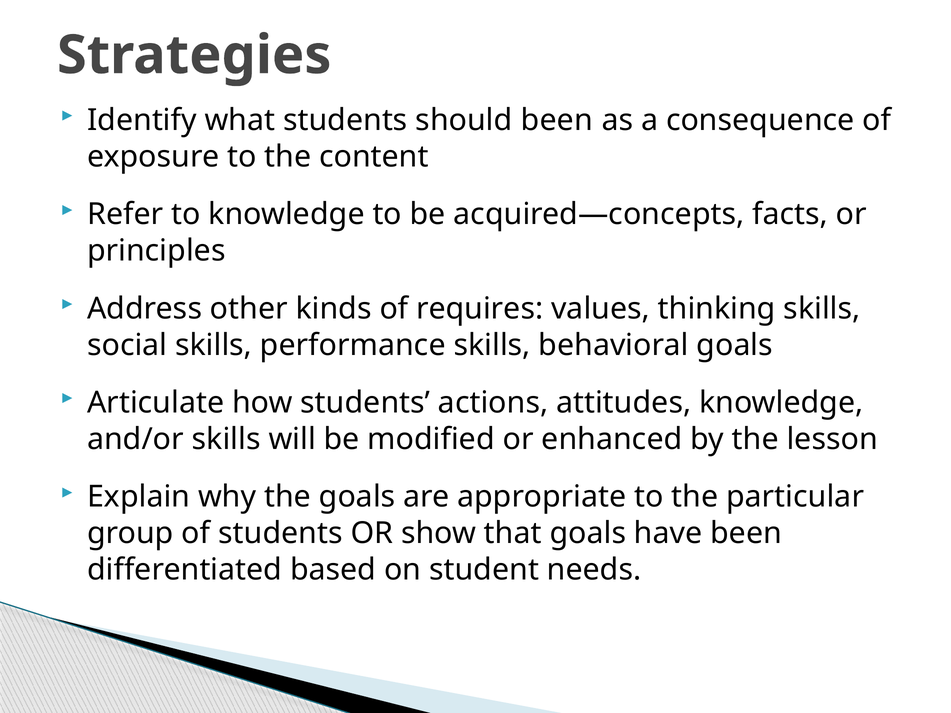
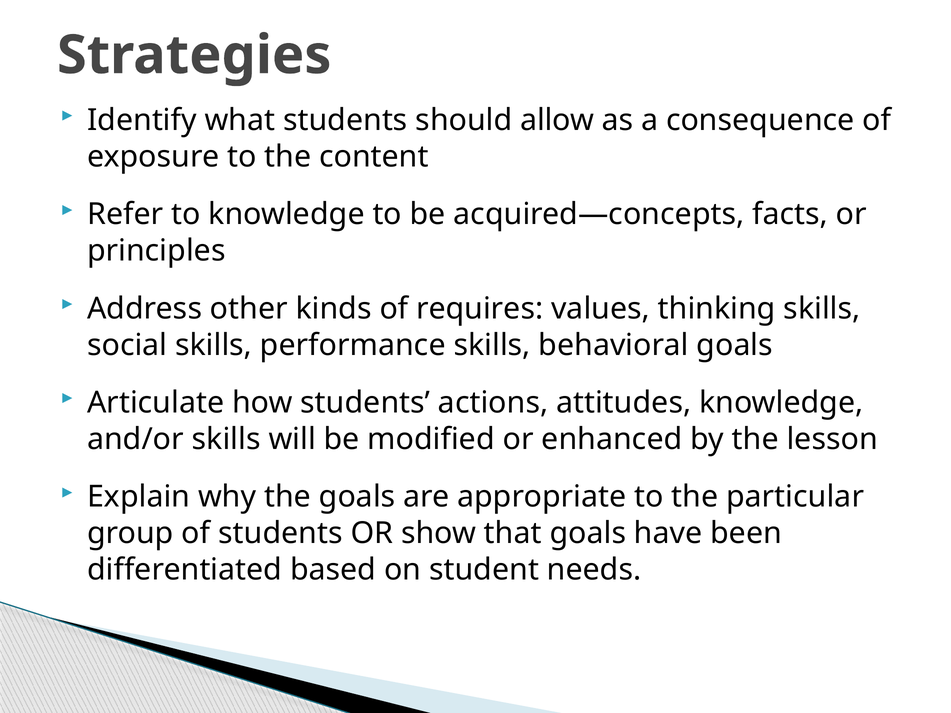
should been: been -> allow
